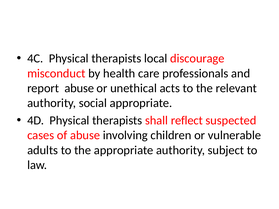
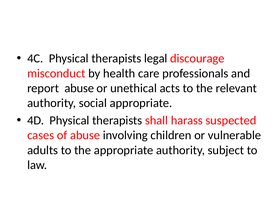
local: local -> legal
reflect: reflect -> harass
